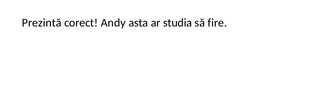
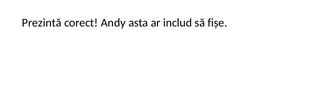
studia: studia -> includ
fire: fire -> fișe
